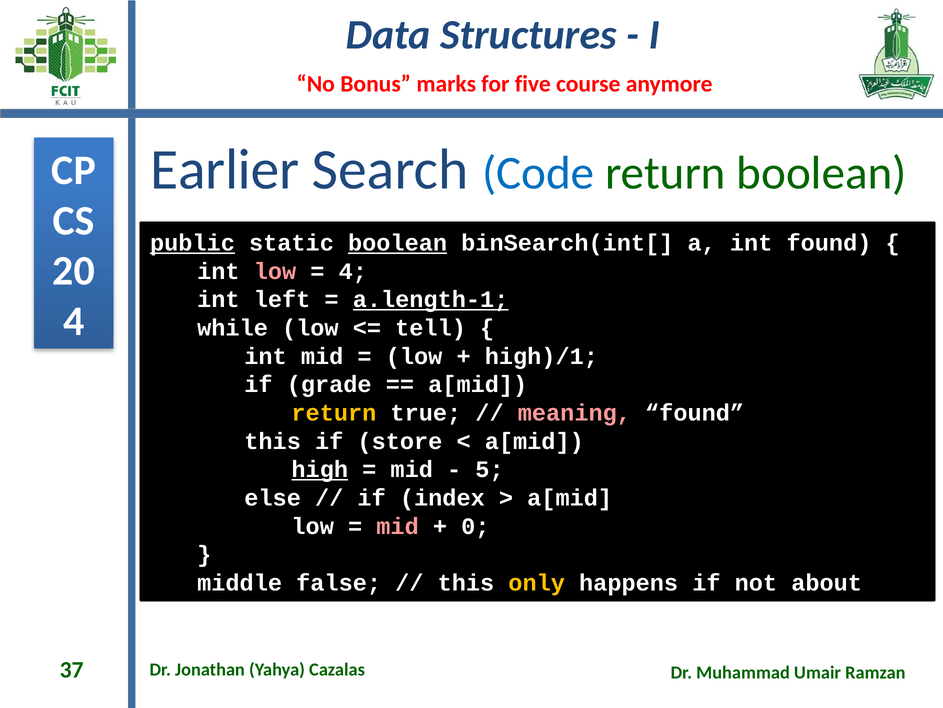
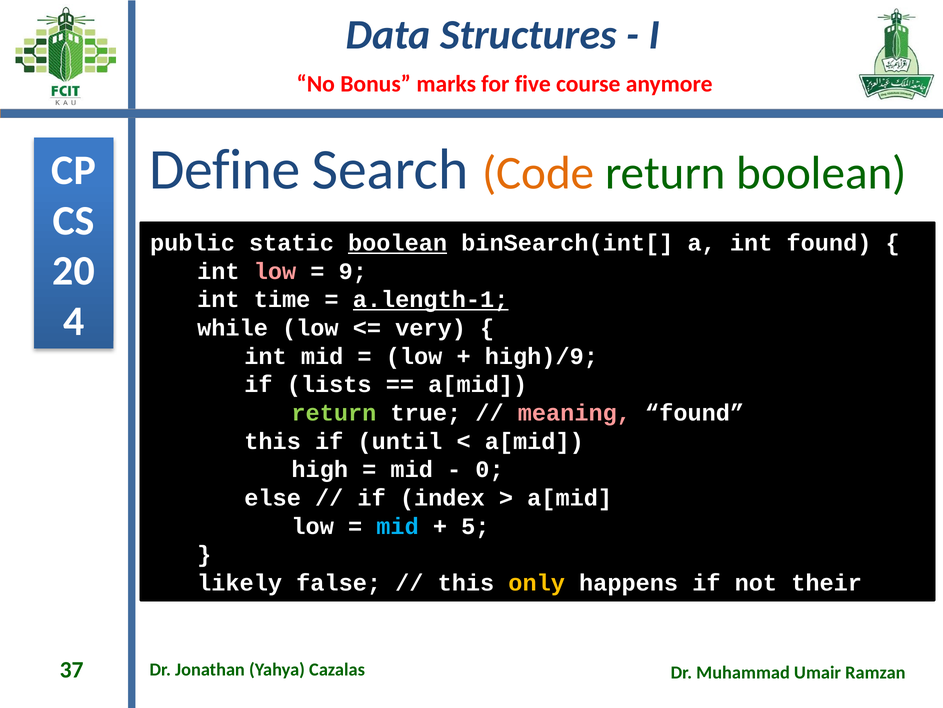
Earlier: Earlier -> Define
Code colour: blue -> orange
public underline: present -> none
4 at (353, 271): 4 -> 9
left: left -> time
tell: tell -> very
high)/1: high)/1 -> high)/9
grade: grade -> lists
return at (334, 413) colour: yellow -> light green
store: store -> until
high underline: present -> none
5: 5 -> 0
mid at (398, 526) colour: pink -> light blue
0: 0 -> 5
middle: middle -> likely
about: about -> their
